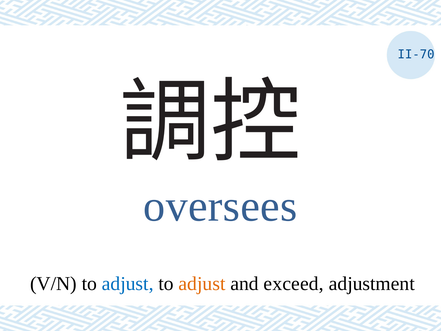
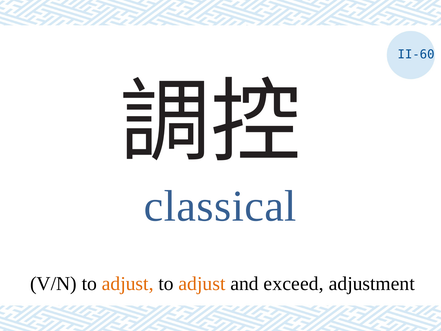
II-70: II-70 -> II-60
oversees: oversees -> classical
adjust at (128, 284) colour: blue -> orange
